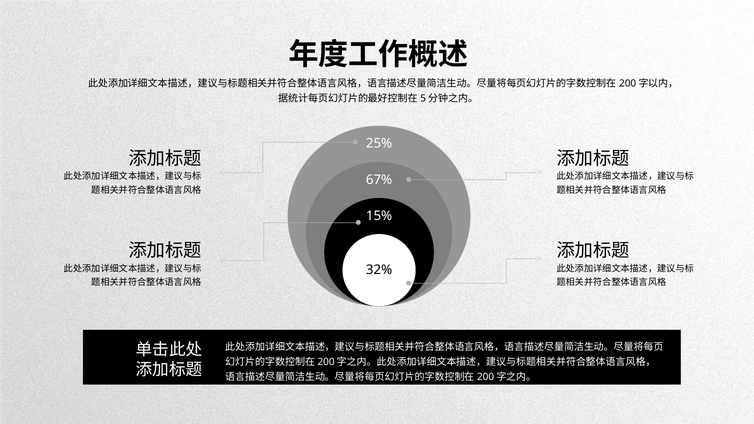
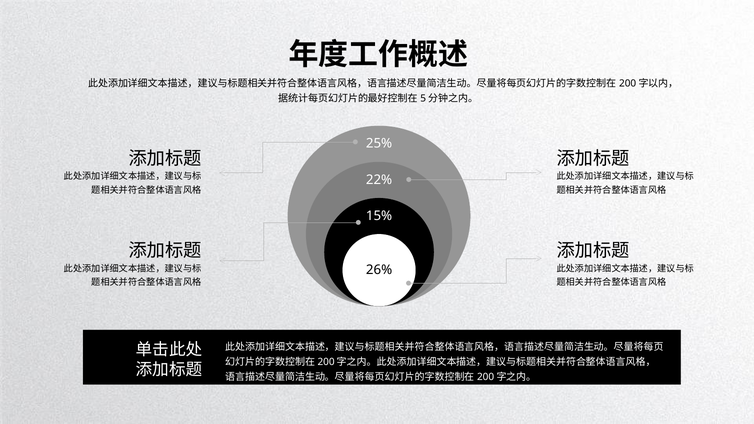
67%: 67% -> 22%
32%: 32% -> 26%
